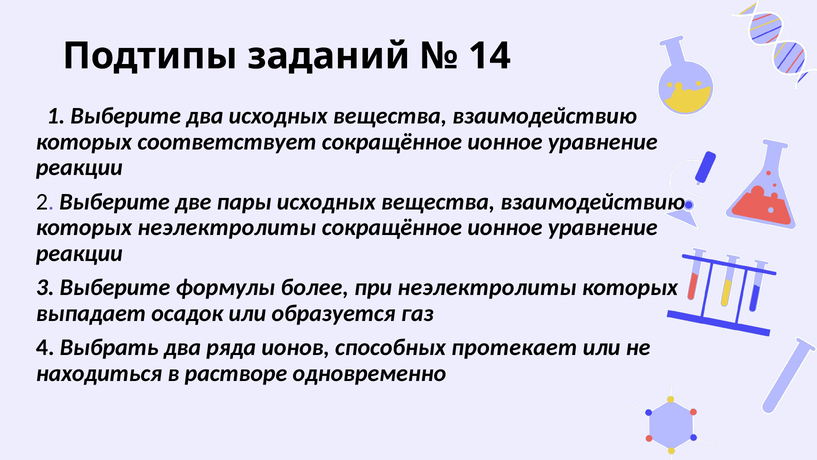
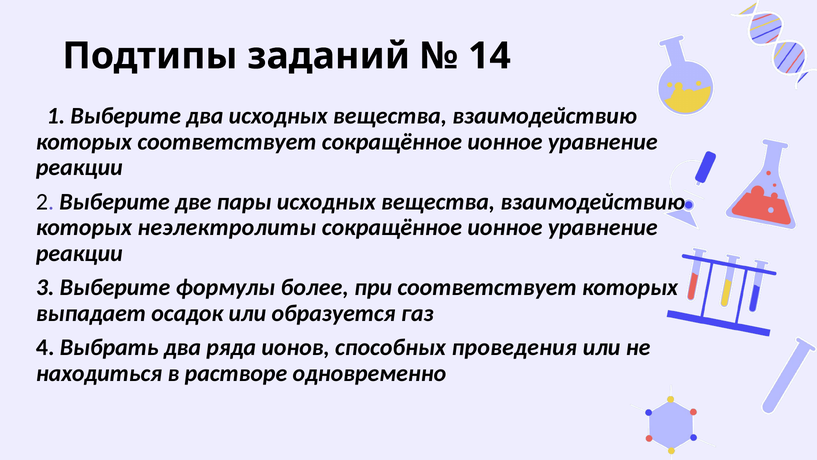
при неэлектролиты: неэлектролиты -> соответствует
протекает: протекает -> проведения
